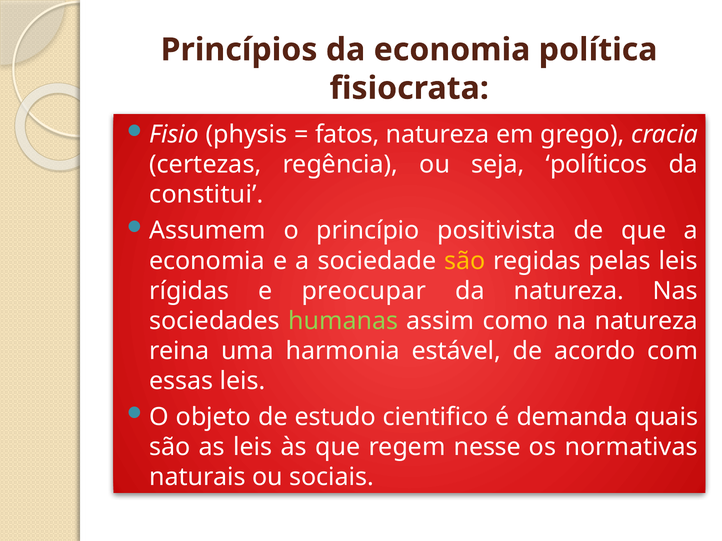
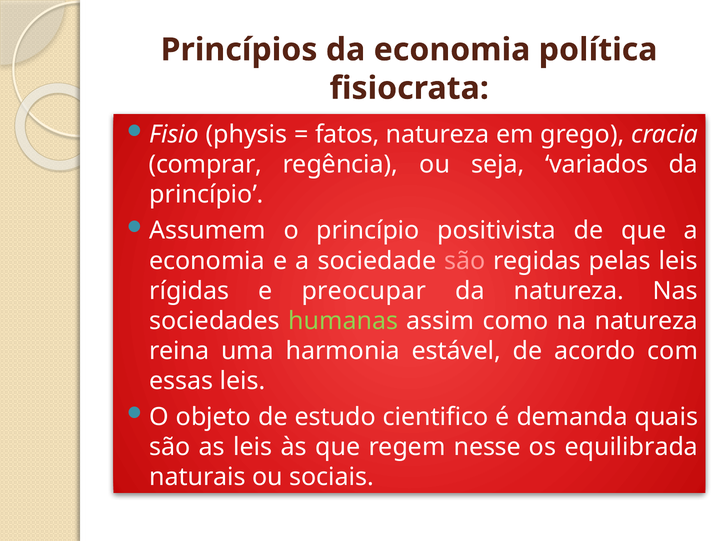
certezas: certezas -> comprar
políticos: políticos -> variados
constitui at (206, 195): constitui -> princípio
são at (465, 261) colour: yellow -> pink
normativas: normativas -> equilibrada
